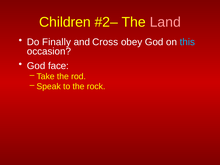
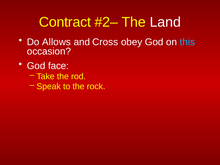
Children: Children -> Contract
Land colour: pink -> white
Finally: Finally -> Allows
